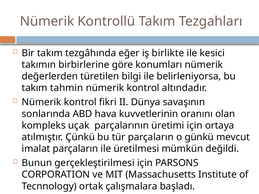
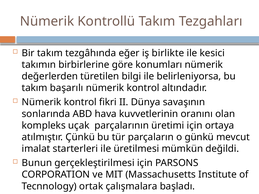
tahmin: tahmin -> başarılı
imalat parçaların: parçaların -> starterleri
